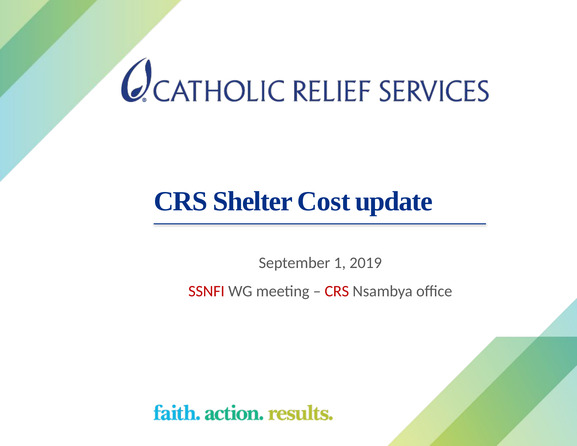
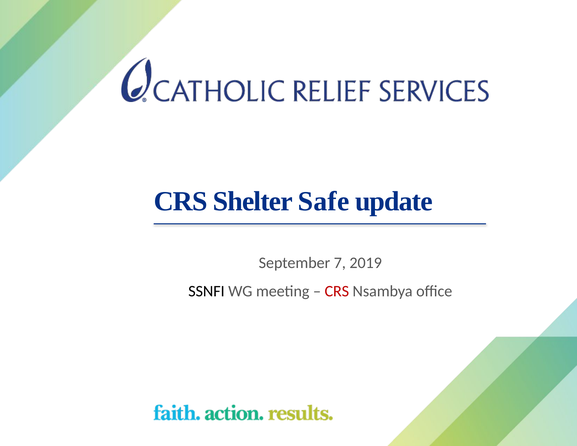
Cost: Cost -> Safe
1: 1 -> 7
SSNFI colour: red -> black
